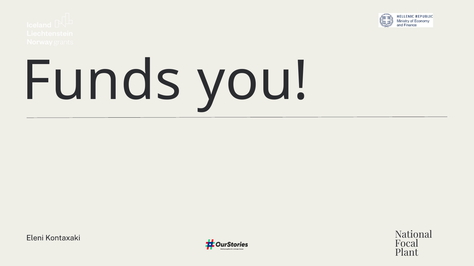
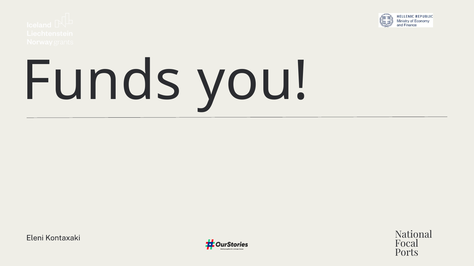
Plant: Plant -> Ports
